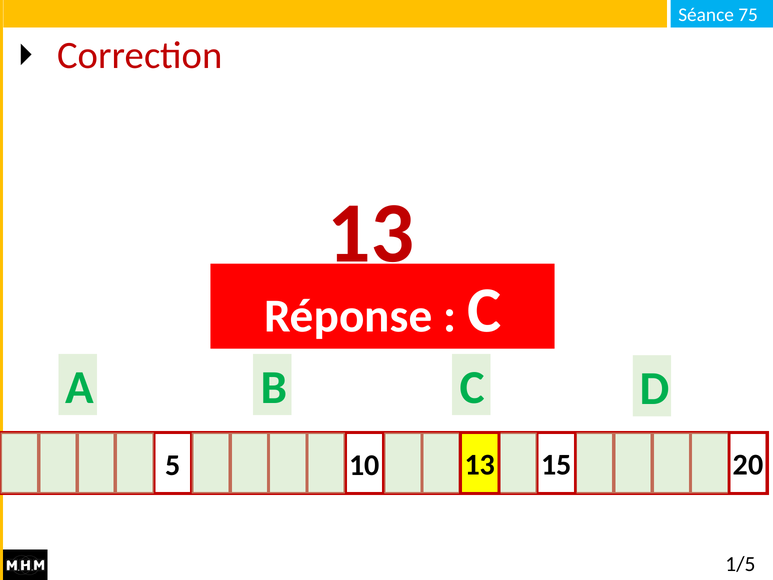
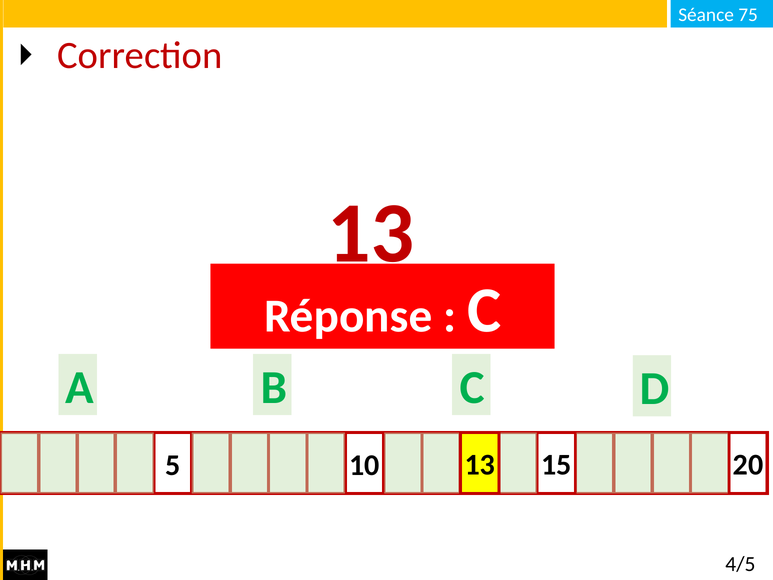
1/5: 1/5 -> 4/5
